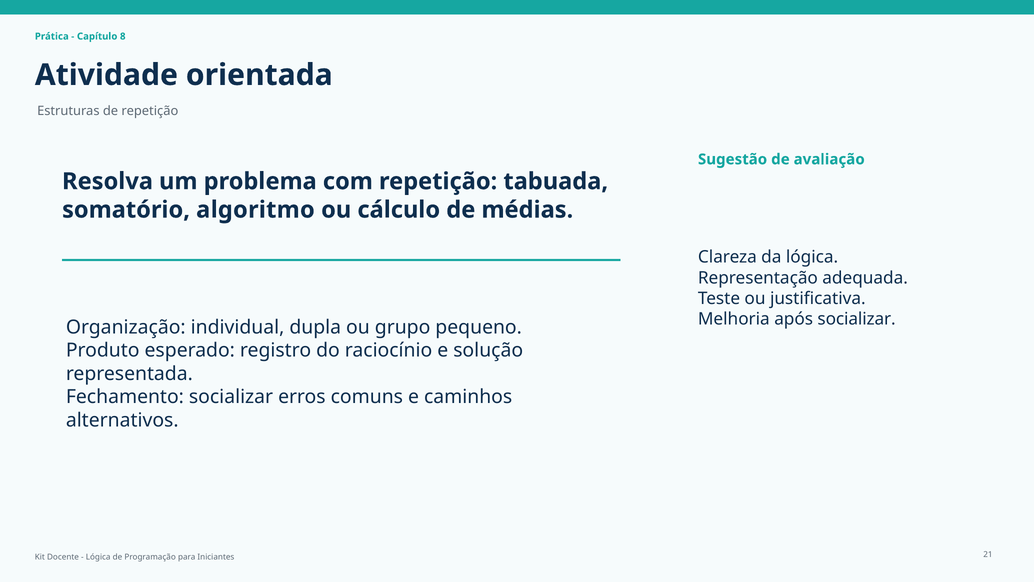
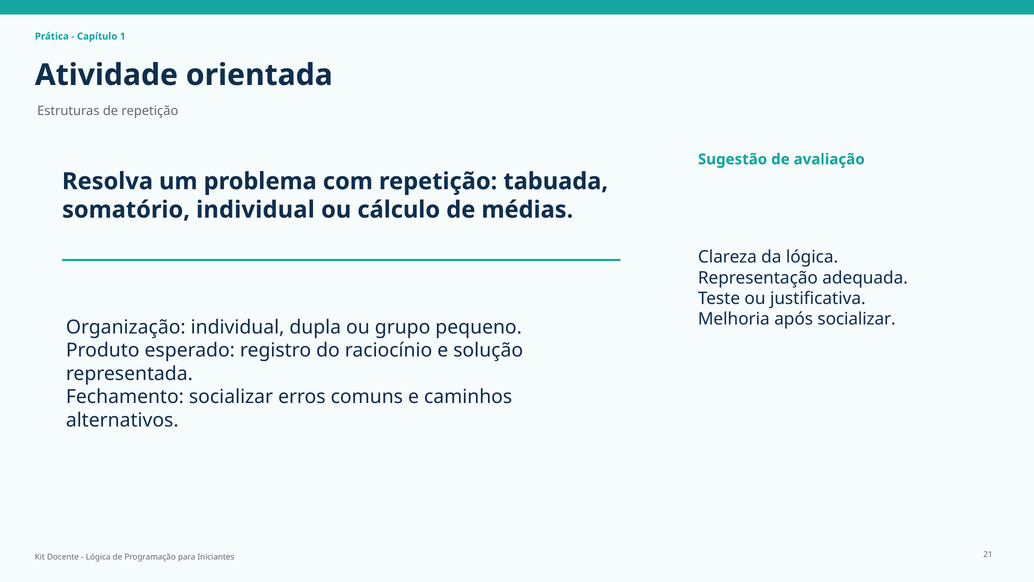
8: 8 -> 1
somatório algoritmo: algoritmo -> individual
